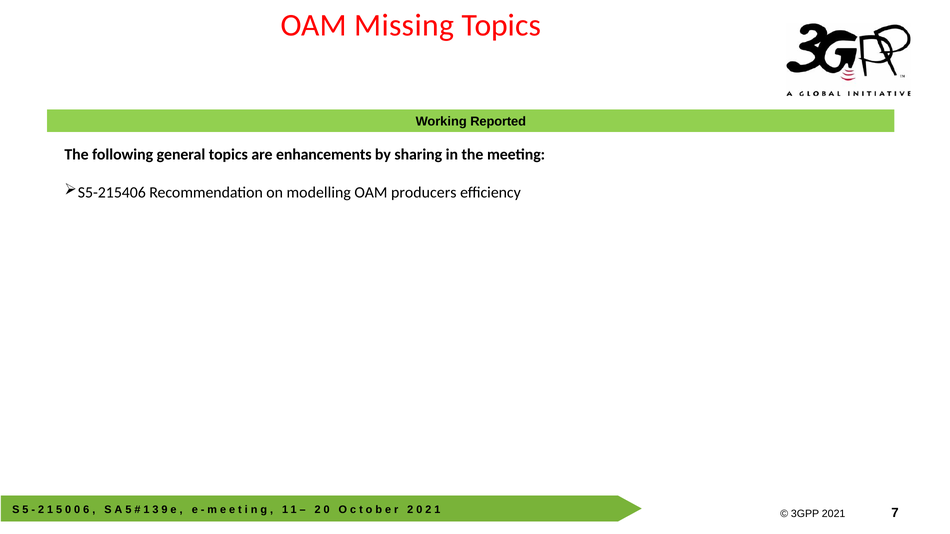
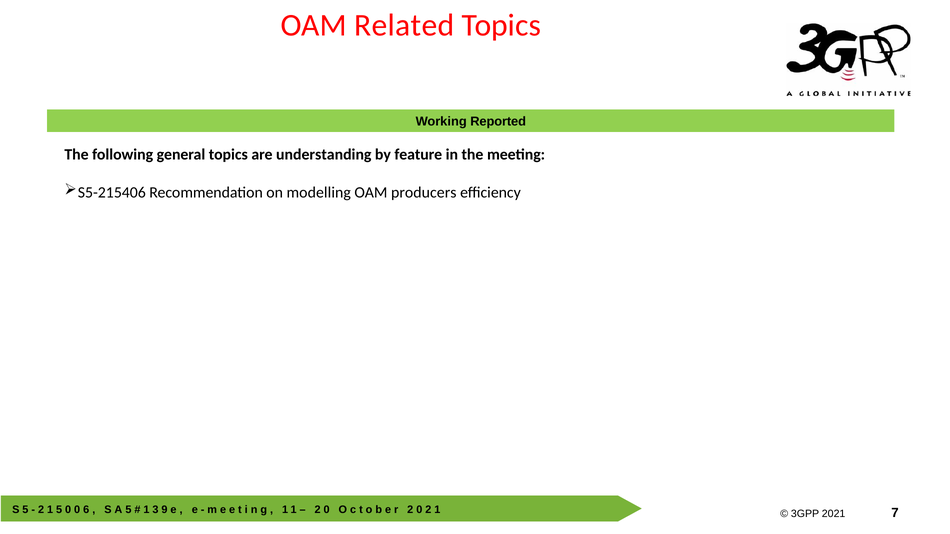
Missing: Missing -> Related
enhancements: enhancements -> understanding
sharing: sharing -> feature
